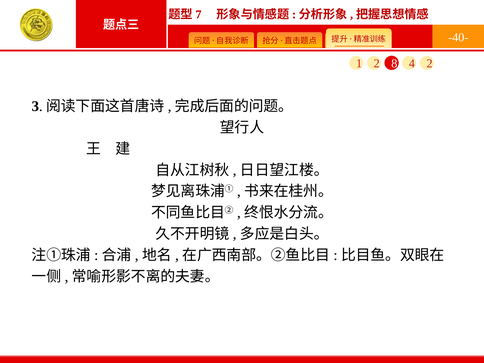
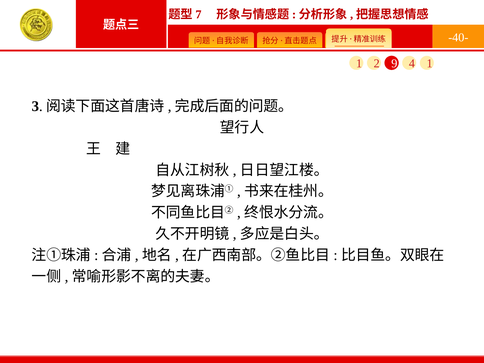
8: 8 -> 9
4 2: 2 -> 1
